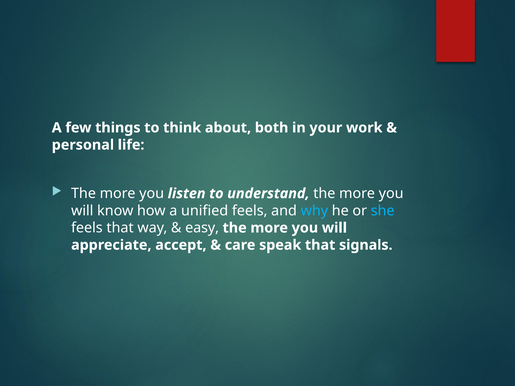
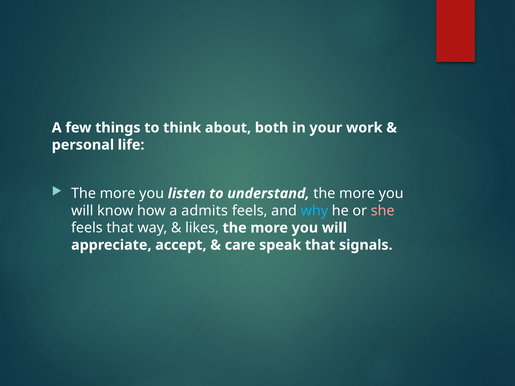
unified: unified -> admits
she colour: light blue -> pink
easy: easy -> likes
